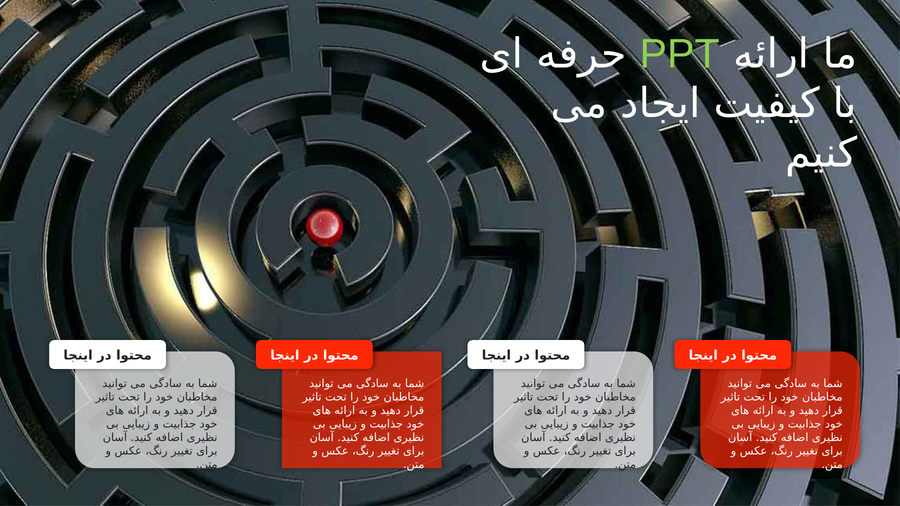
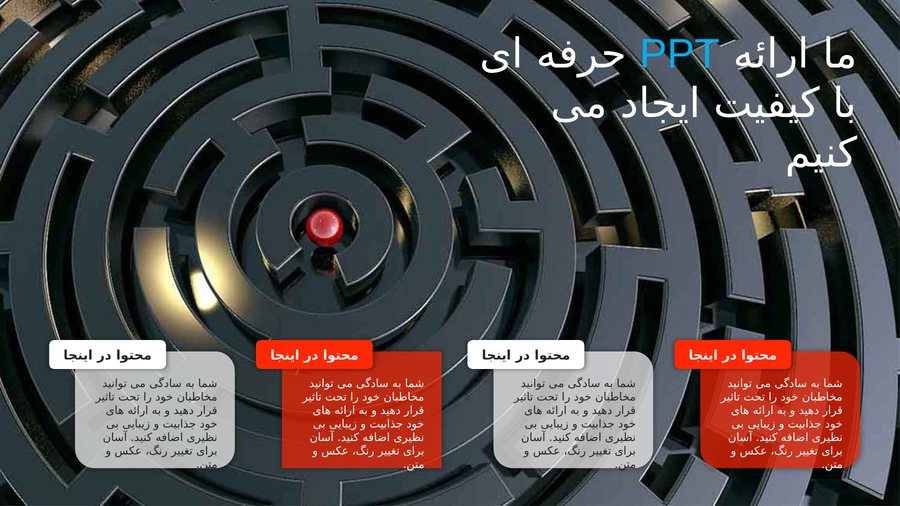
PPT colour: light green -> light blue
